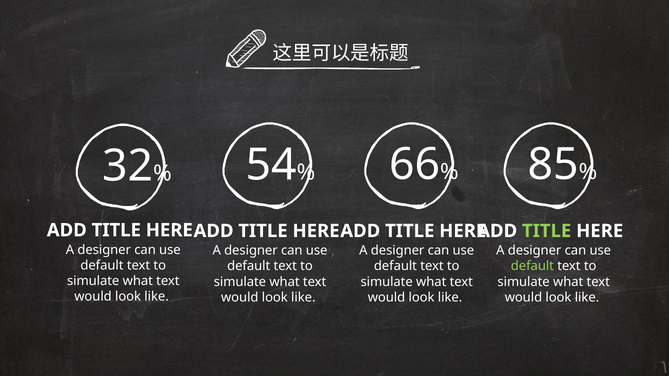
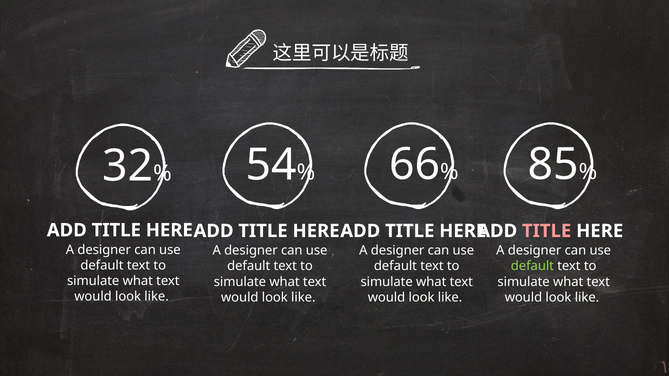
TITLE at (547, 231) colour: light green -> pink
